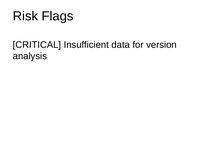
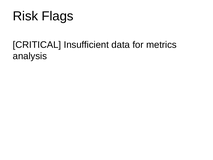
version: version -> metrics
